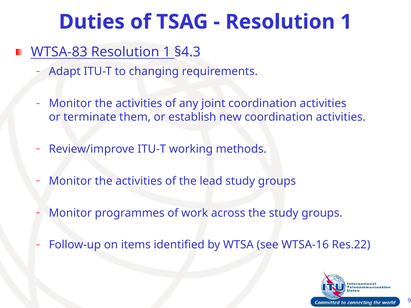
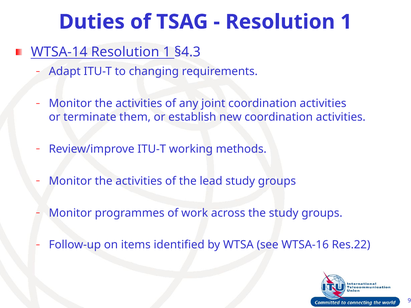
WTSA-83: WTSA-83 -> WTSA-14
